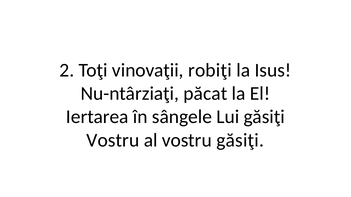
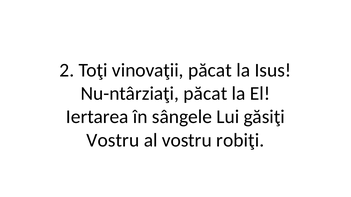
vinovaţii robiţi: robiţi -> păcat
vostru găsiţi: găsiţi -> robiţi
